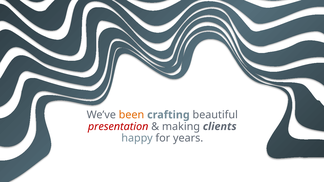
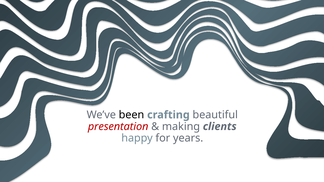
been colour: orange -> black
